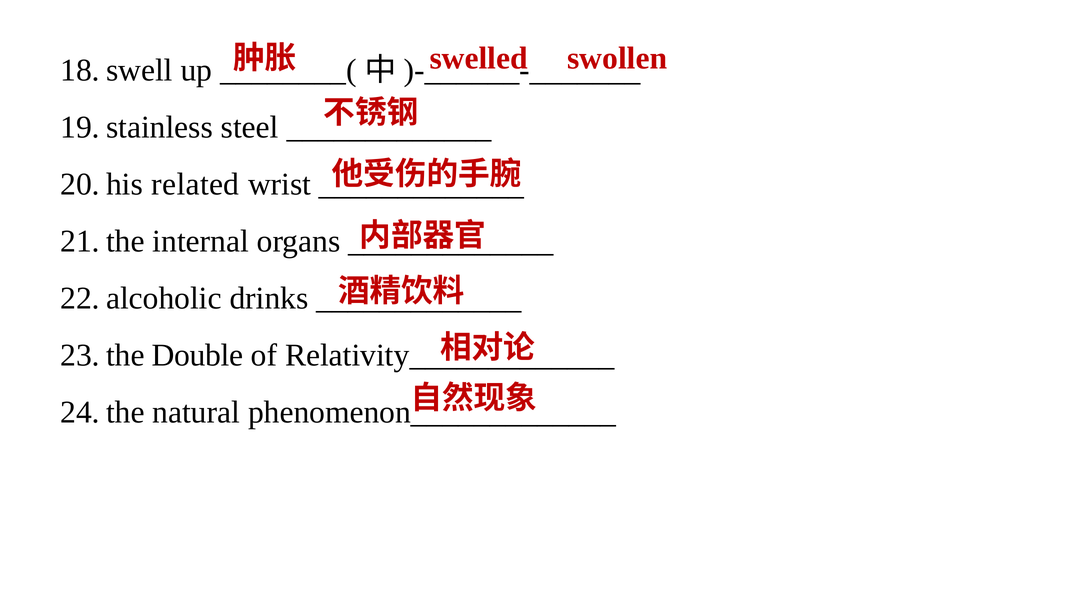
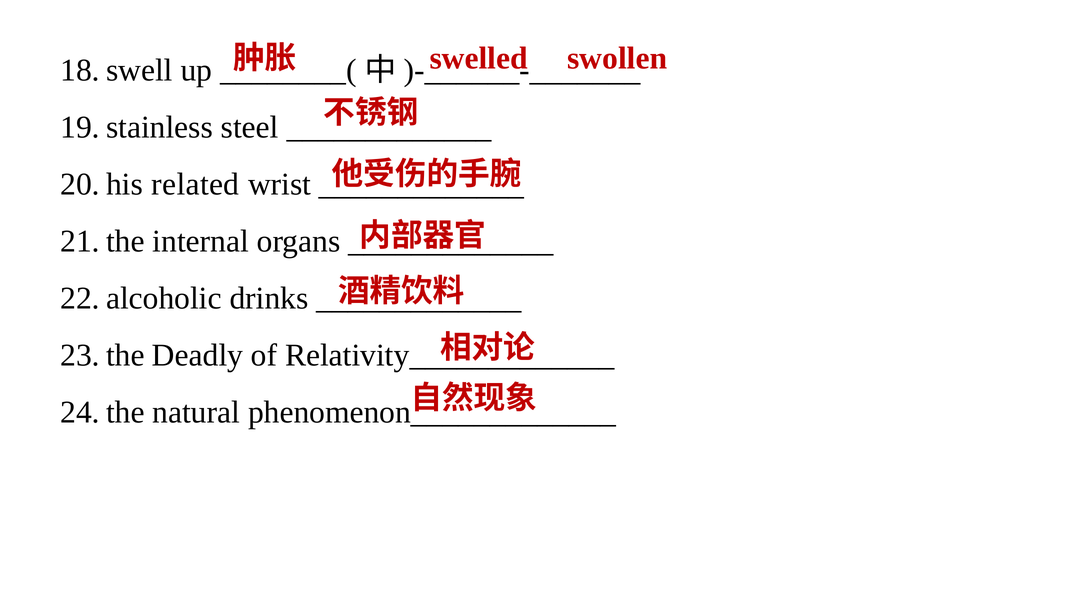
Double: Double -> Deadly
